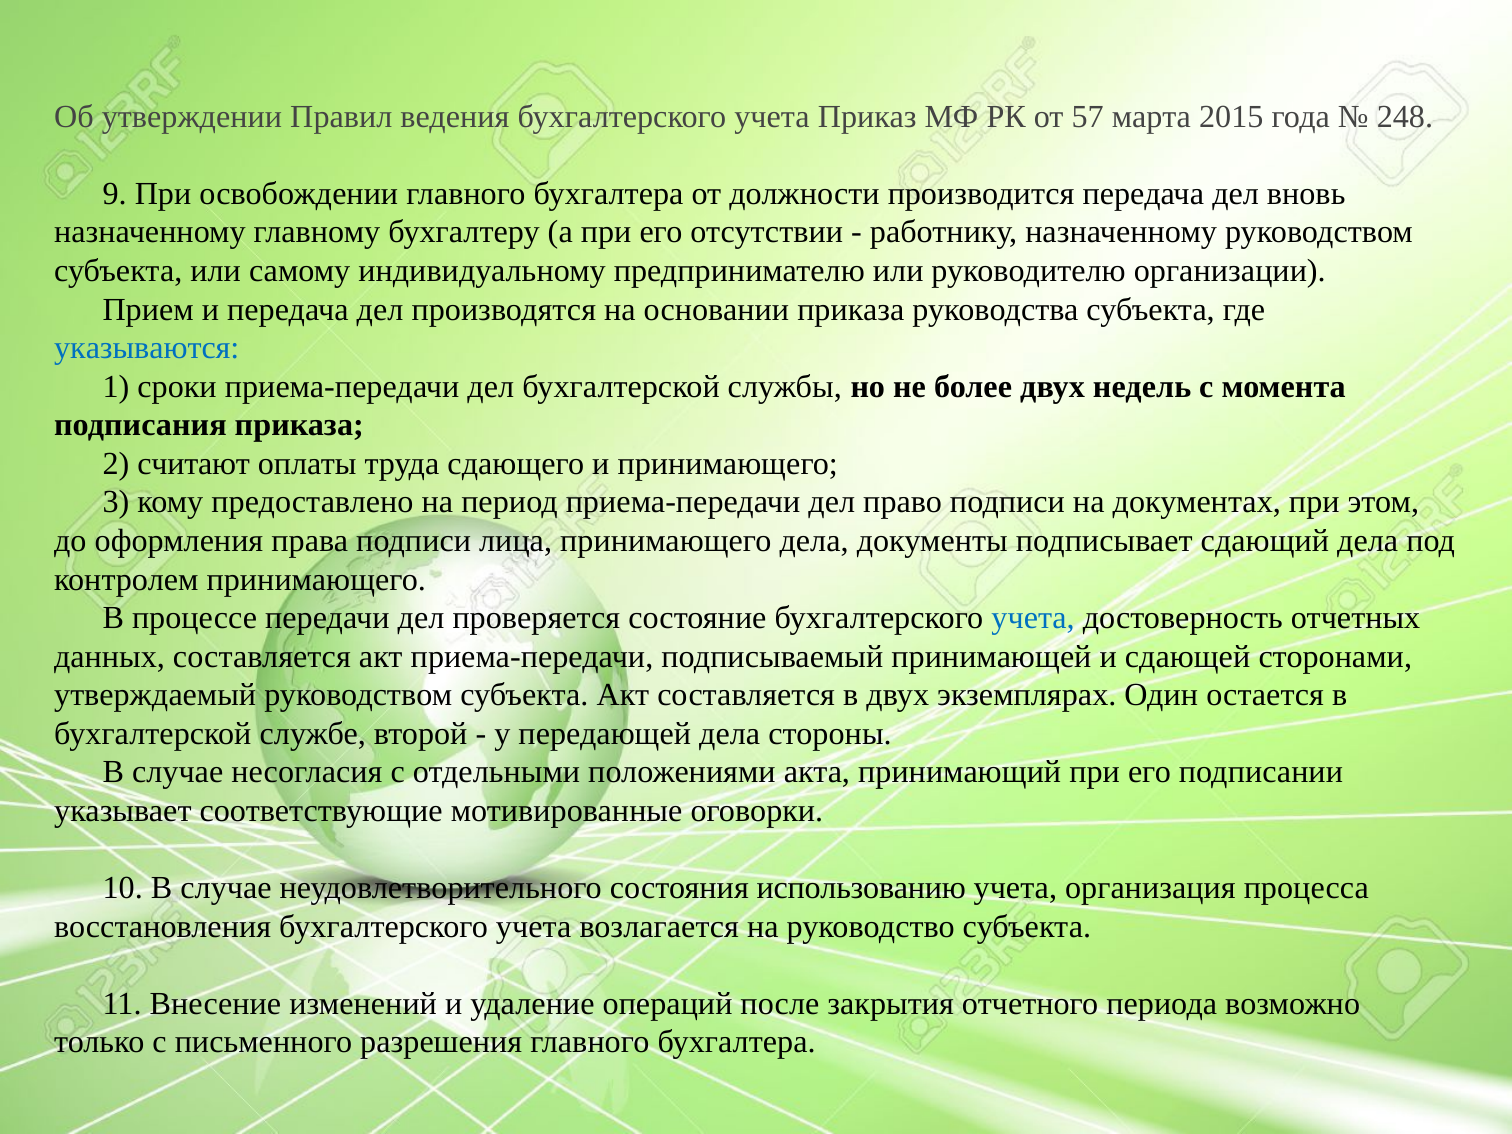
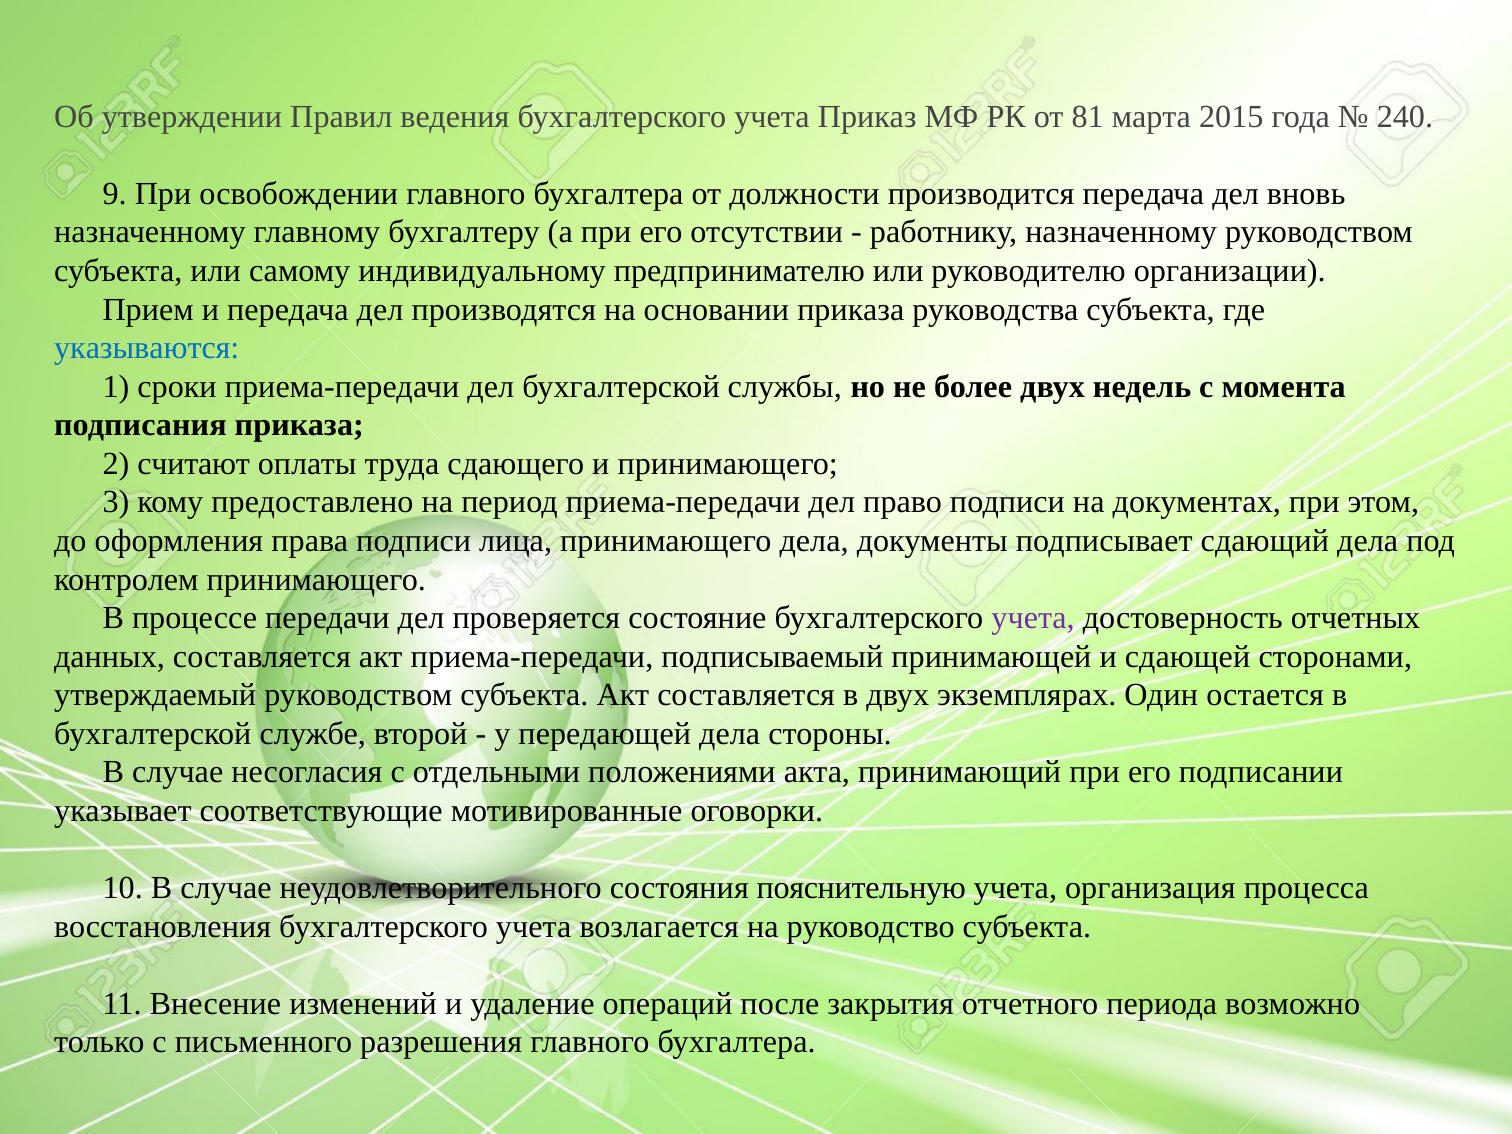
57: 57 -> 81
248: 248 -> 240
учета at (1033, 618) colour: blue -> purple
использованию: использованию -> пояснительную
